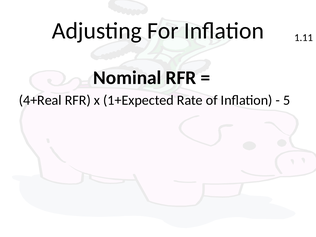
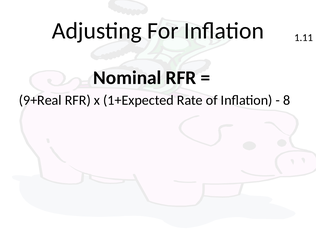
4+Real: 4+Real -> 9+Real
5: 5 -> 8
